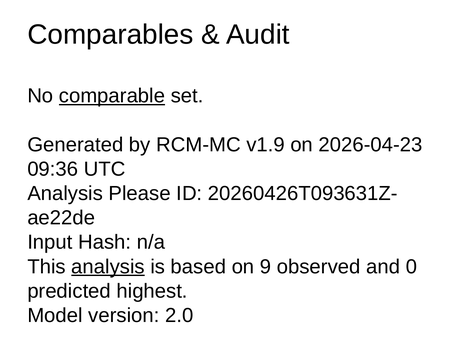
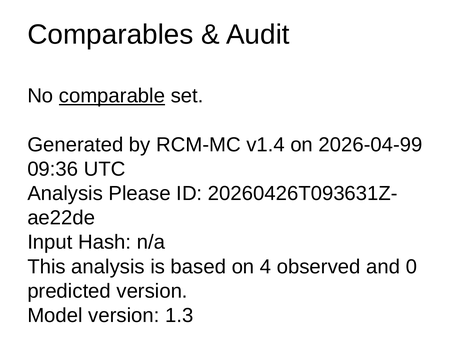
v1.9: v1.9 -> v1.4
2026-04-23: 2026-04-23 -> 2026-04-99
analysis at (108, 266) underline: present -> none
9: 9 -> 4
predicted highest: highest -> version
2.0: 2.0 -> 1.3
